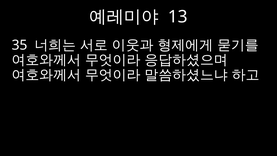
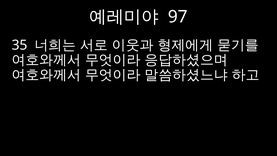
13: 13 -> 97
